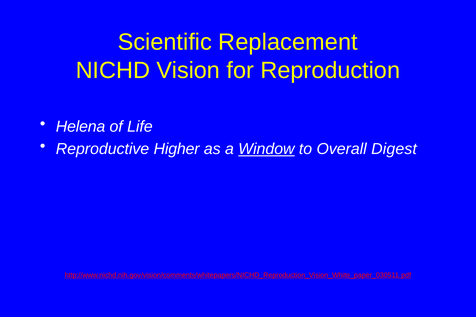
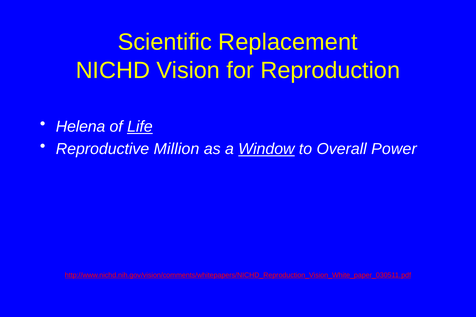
Life underline: none -> present
Higher: Higher -> Million
Digest: Digest -> Power
